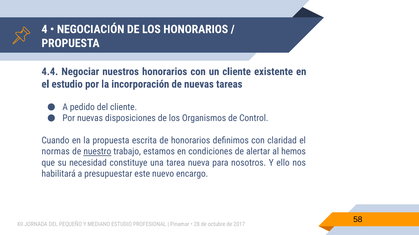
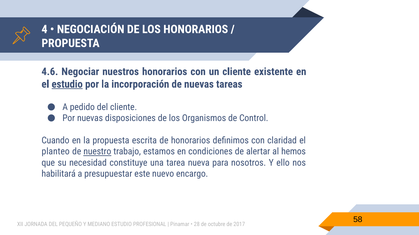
4.4: 4.4 -> 4.6
estudio at (67, 84) underline: none -> present
normas: normas -> planteo
